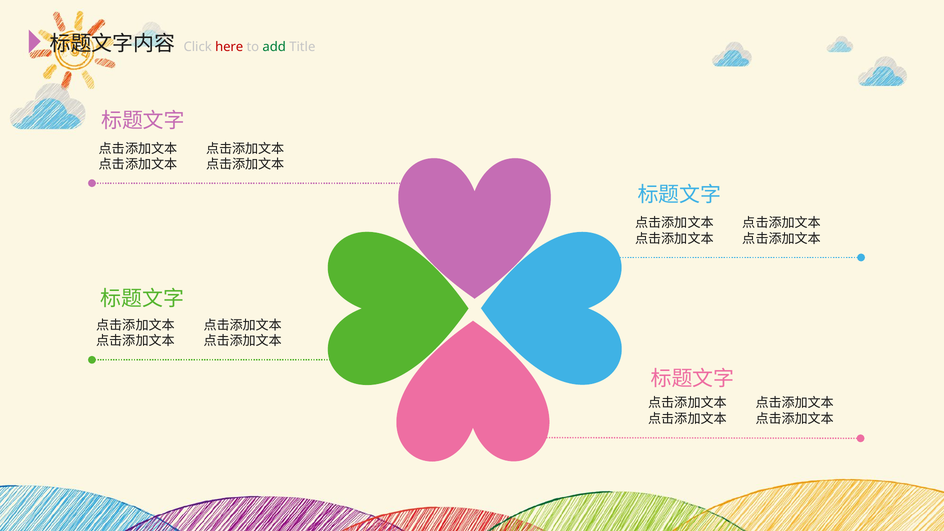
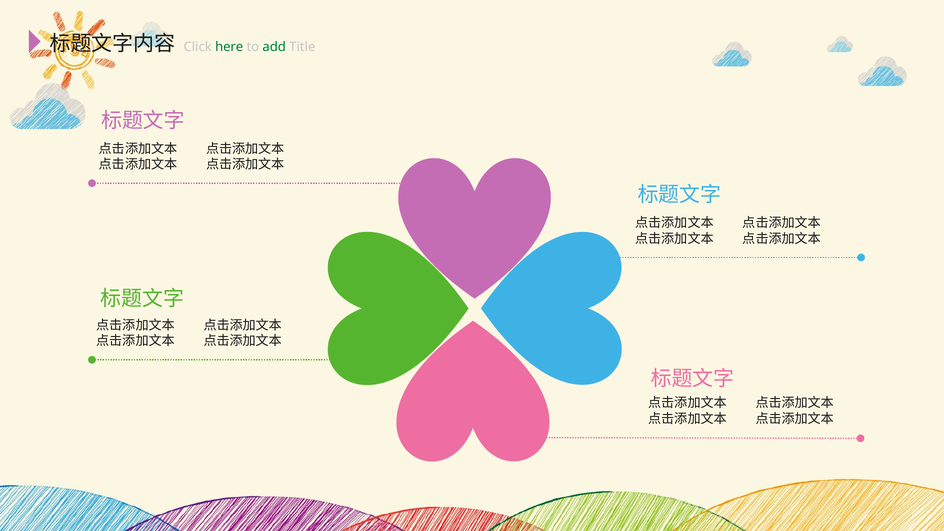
here colour: red -> green
